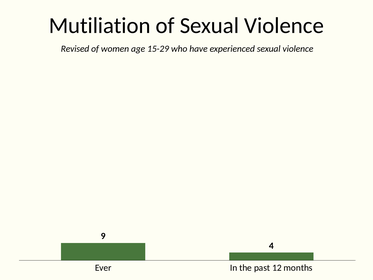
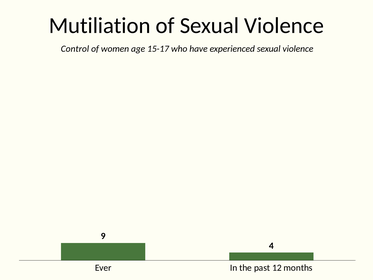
Revised: Revised -> Control
15-29: 15-29 -> 15-17
